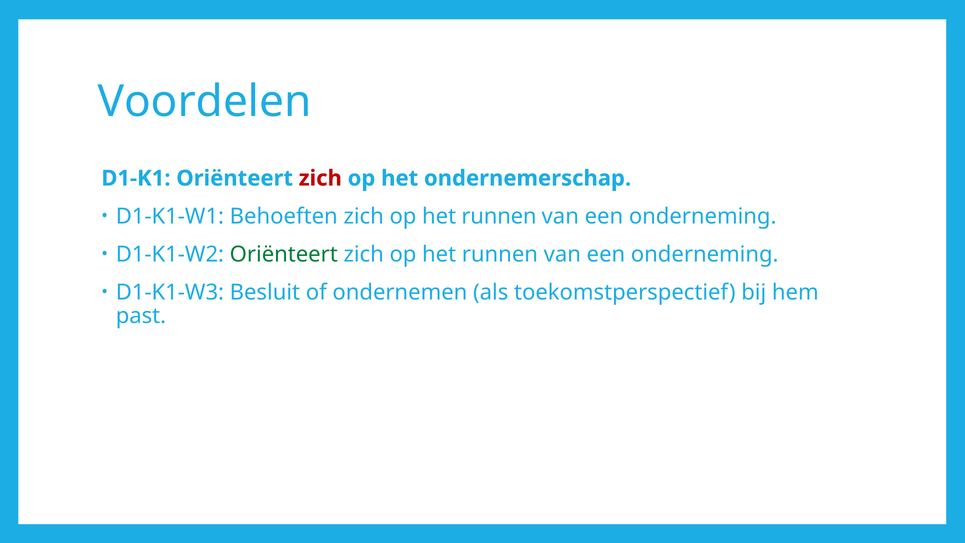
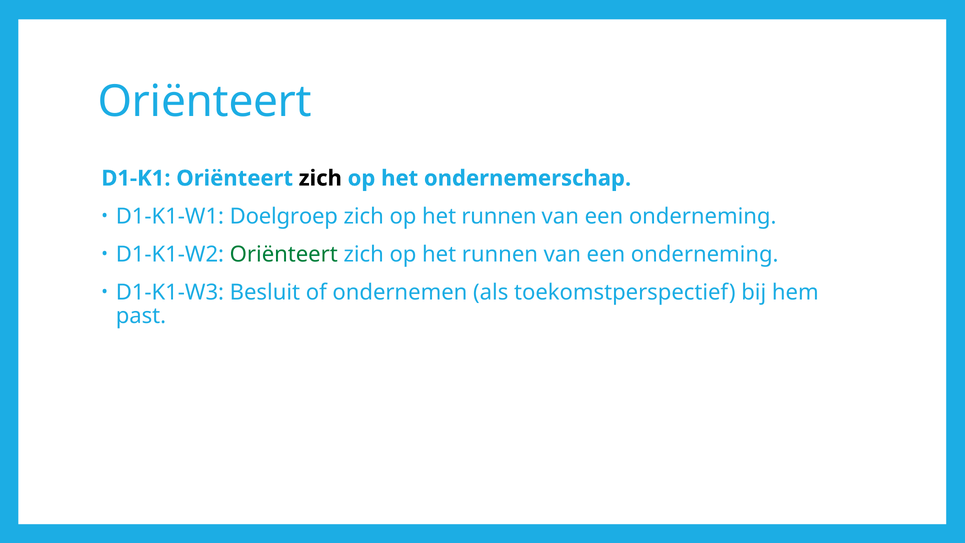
Voordelen at (205, 102): Voordelen -> Oriënteert
zich at (320, 178) colour: red -> black
Behoeften: Behoeften -> Doelgroep
